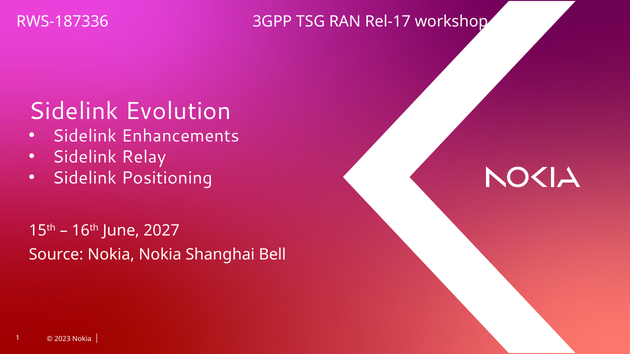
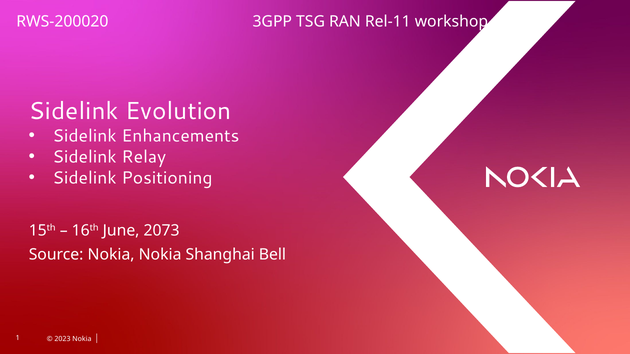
RWS-187336: RWS-187336 -> RWS-200020
Rel-17: Rel-17 -> Rel-11
2027: 2027 -> 2073
